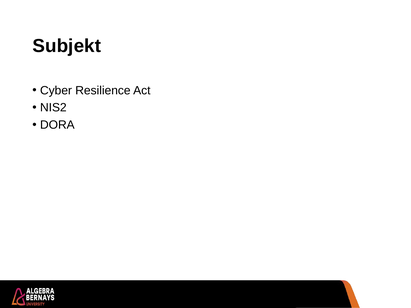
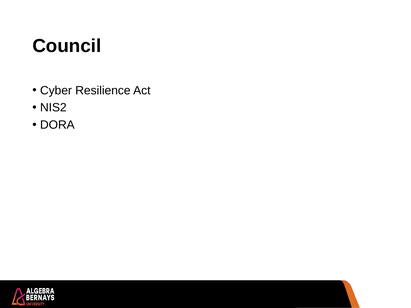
Subjekt: Subjekt -> Council
